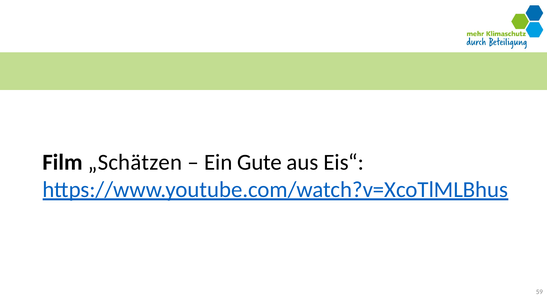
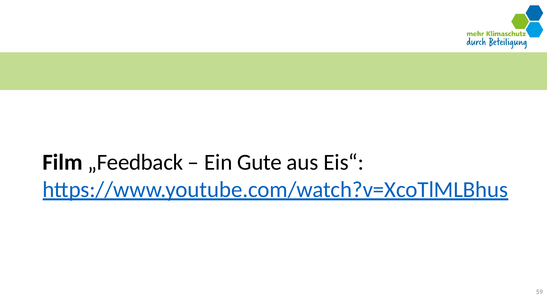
„Schätzen: „Schätzen -> „Feedback
